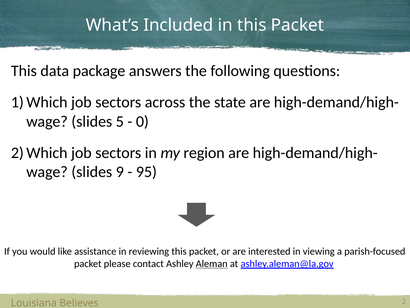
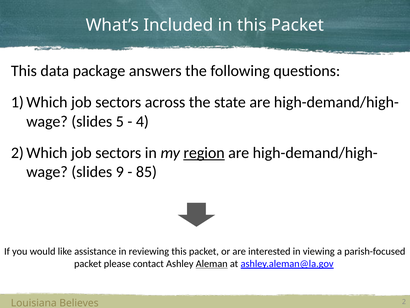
0: 0 -> 4
region underline: none -> present
95: 95 -> 85
